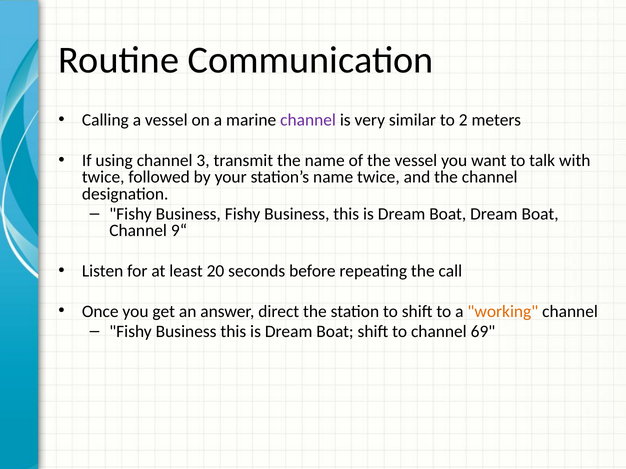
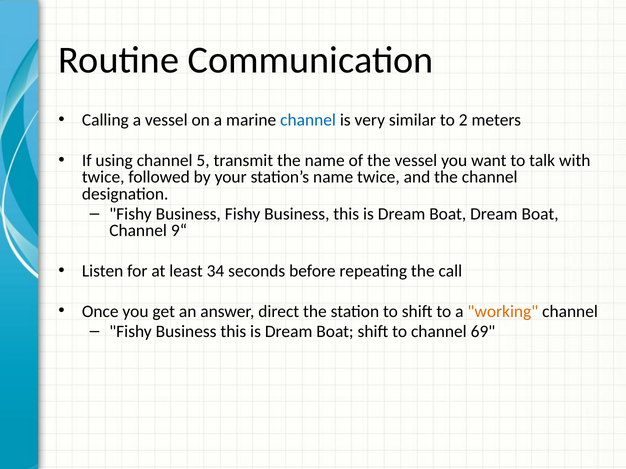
channel at (308, 120) colour: purple -> blue
3: 3 -> 5
20: 20 -> 34
